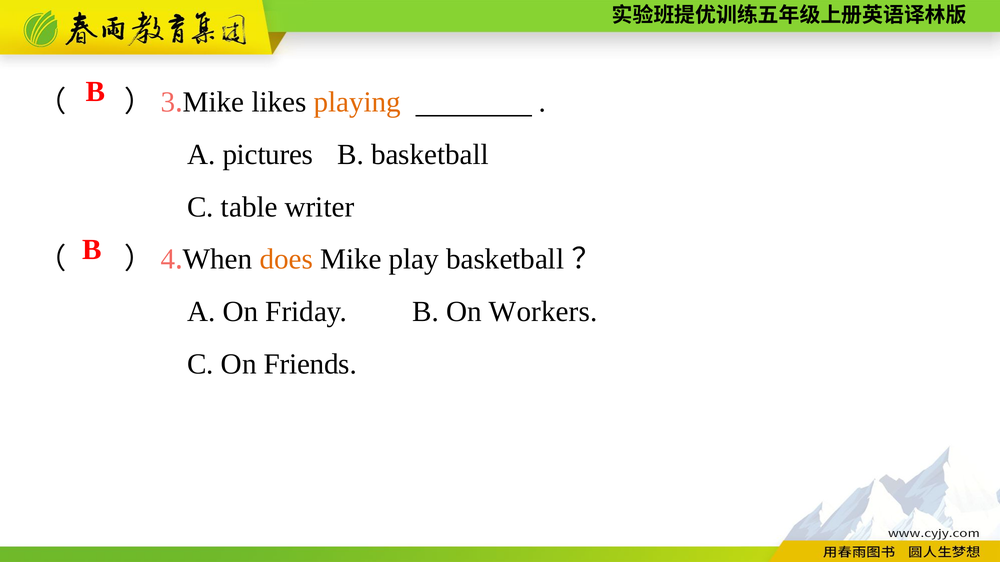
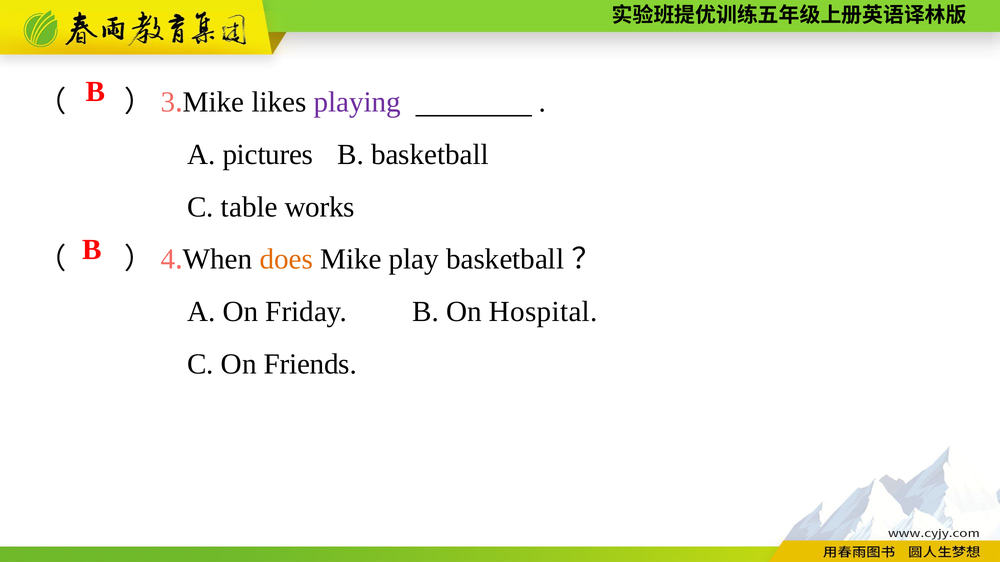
playing colour: orange -> purple
writer: writer -> works
Workers: Workers -> Hospital
